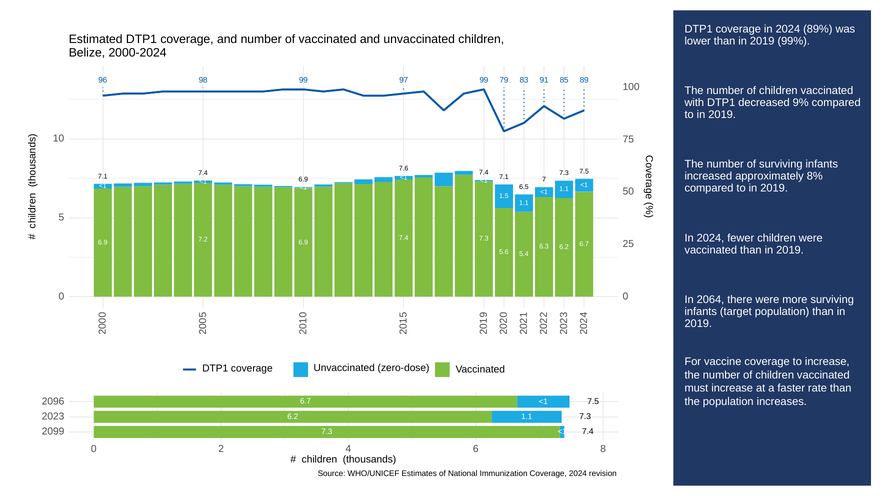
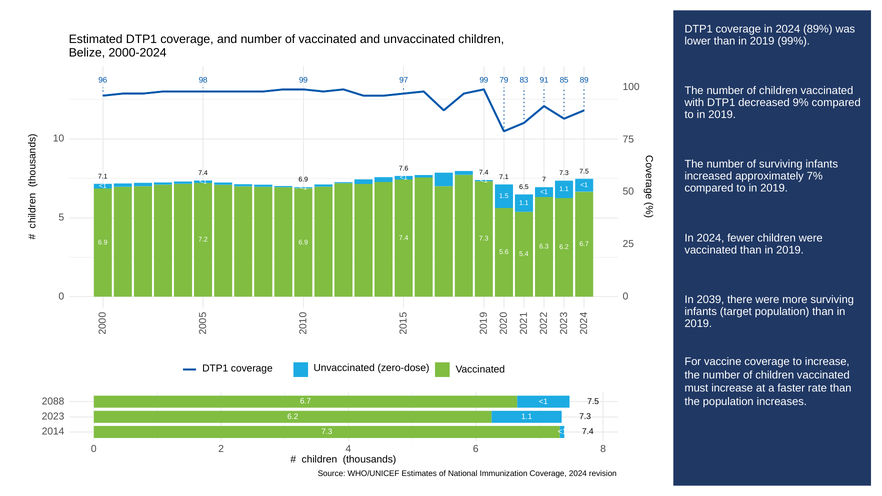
8%: 8% -> 7%
2064: 2064 -> 2039
2096: 2096 -> 2088
2099: 2099 -> 2014
